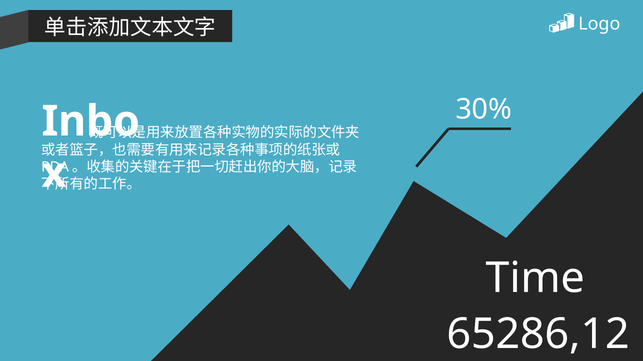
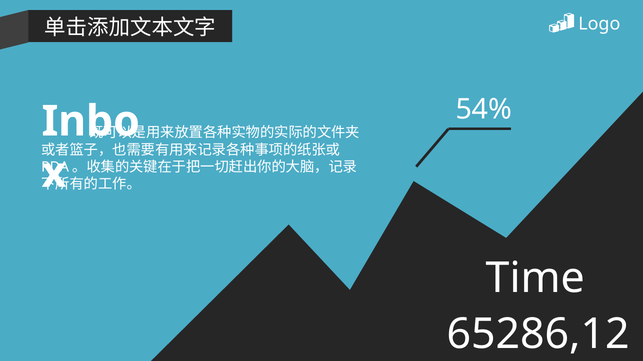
30%: 30% -> 54%
